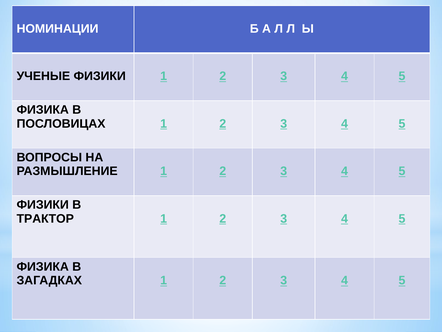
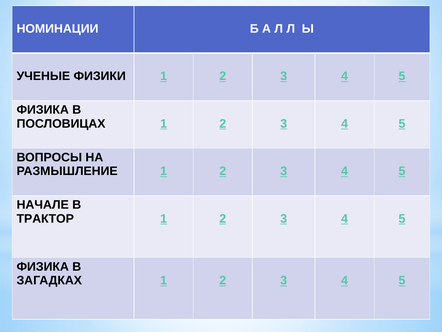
ФИЗИКИ at (43, 205): ФИЗИКИ -> НАЧАЛЕ
